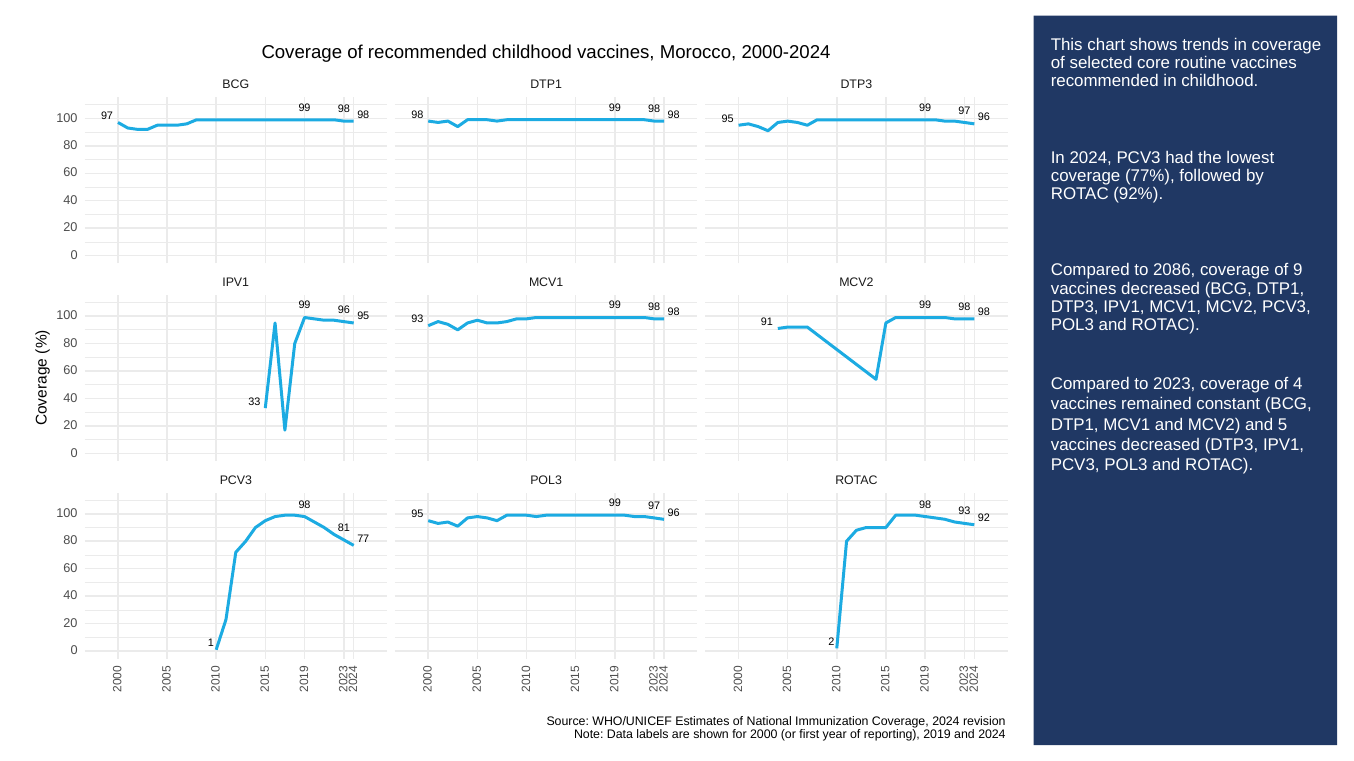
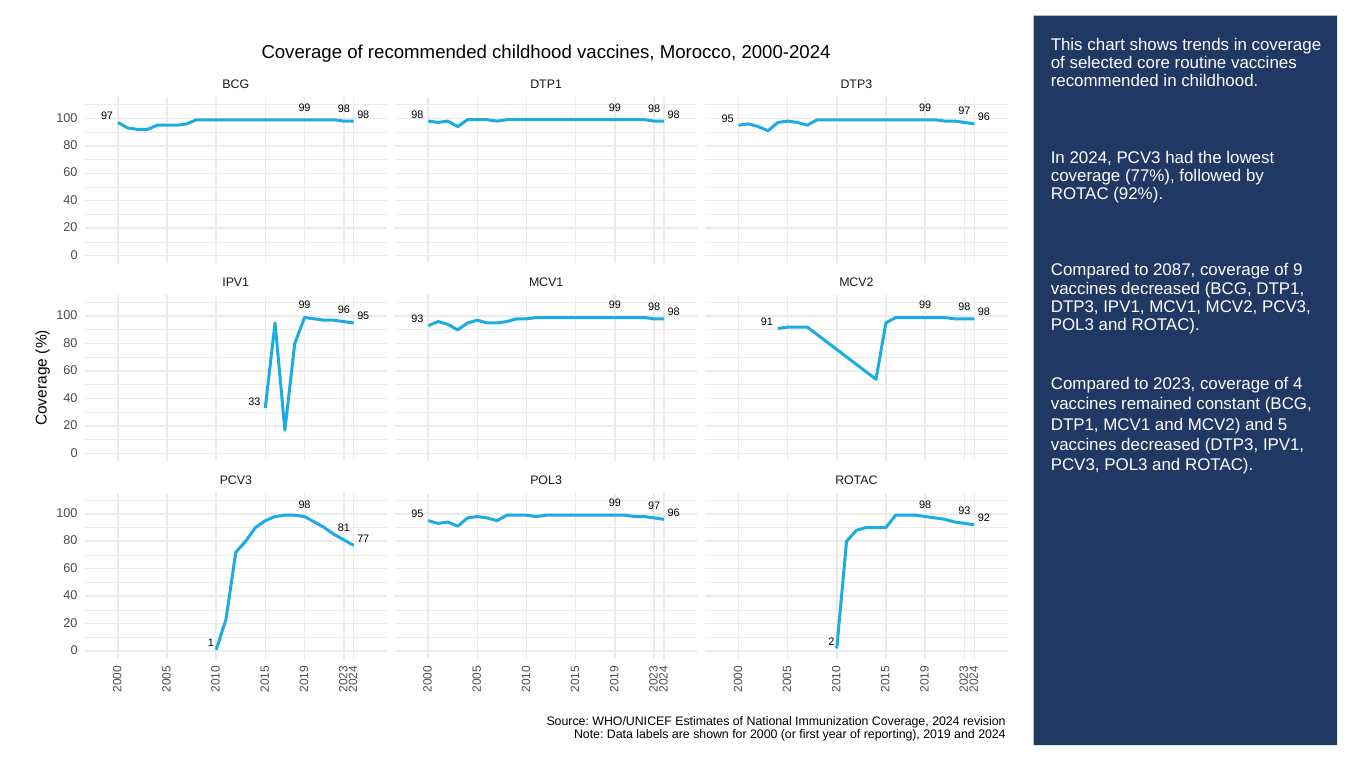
2086: 2086 -> 2087
